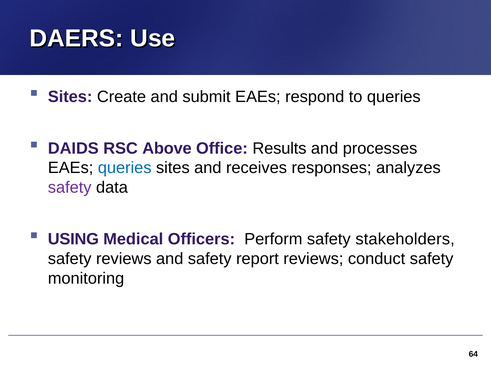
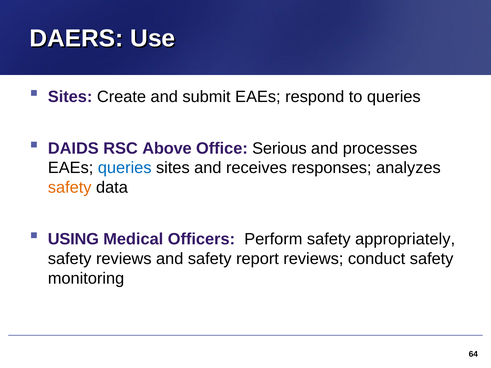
Results: Results -> Serious
safety at (70, 188) colour: purple -> orange
stakeholders: stakeholders -> appropriately
